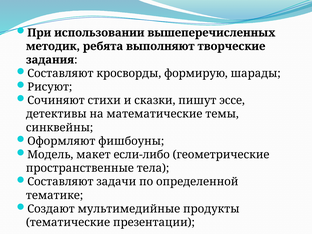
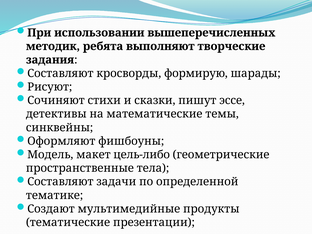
если-либо: если-либо -> цель-либо
